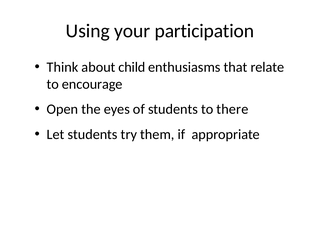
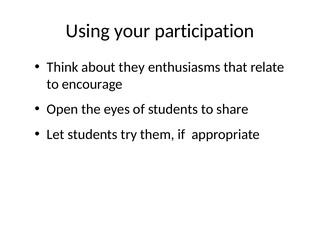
child: child -> they
there: there -> share
